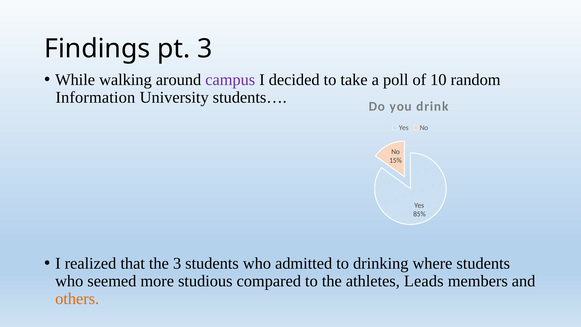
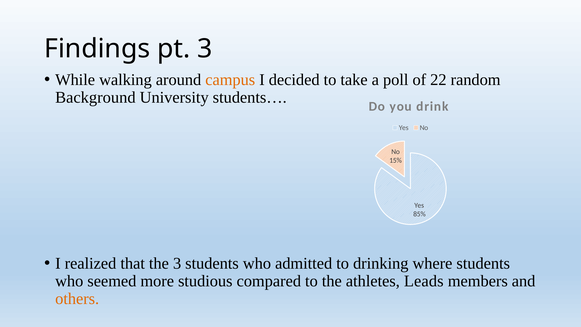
campus colour: purple -> orange
10: 10 -> 22
Information: Information -> Background
